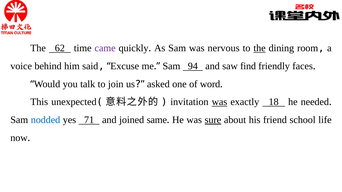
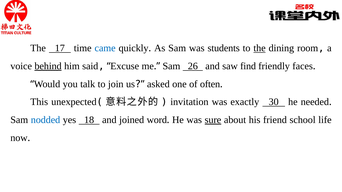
62: 62 -> 17
came colour: purple -> blue
nervous: nervous -> students
behind underline: none -> present
94: 94 -> 26
word: word -> often
was at (220, 102) underline: present -> none
18: 18 -> 30
71: 71 -> 18
same: same -> word
